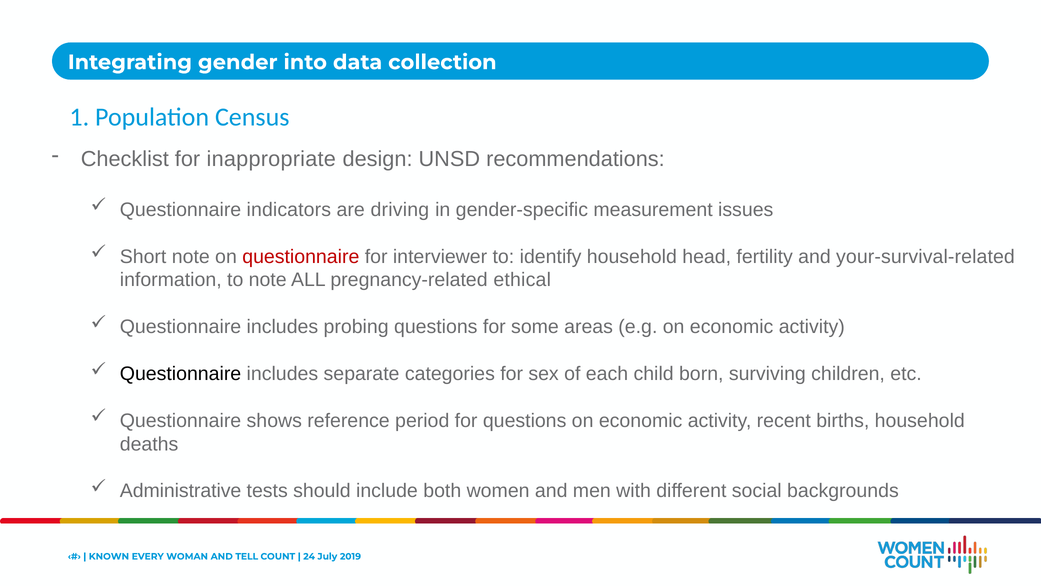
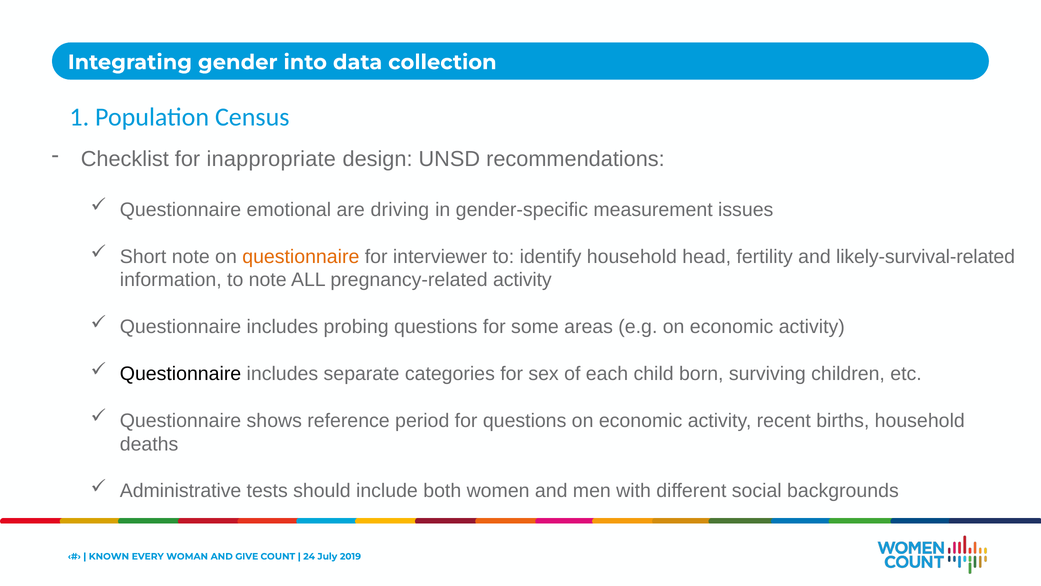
indicators: indicators -> emotional
questionnaire at (301, 256) colour: red -> orange
your-survival-related: your-survival-related -> likely-survival-related
pregnancy-related ethical: ethical -> activity
TELL: TELL -> GIVE
